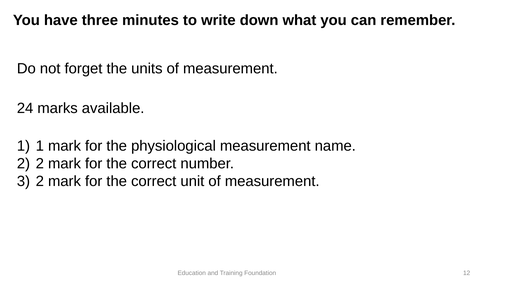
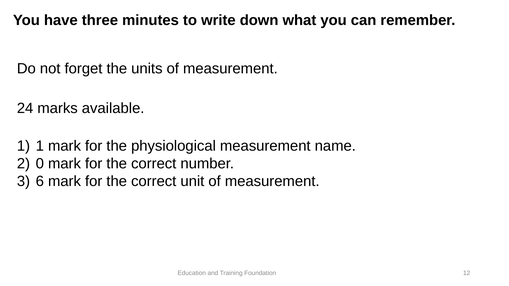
2 at (40, 164): 2 -> 0
2 at (40, 182): 2 -> 6
